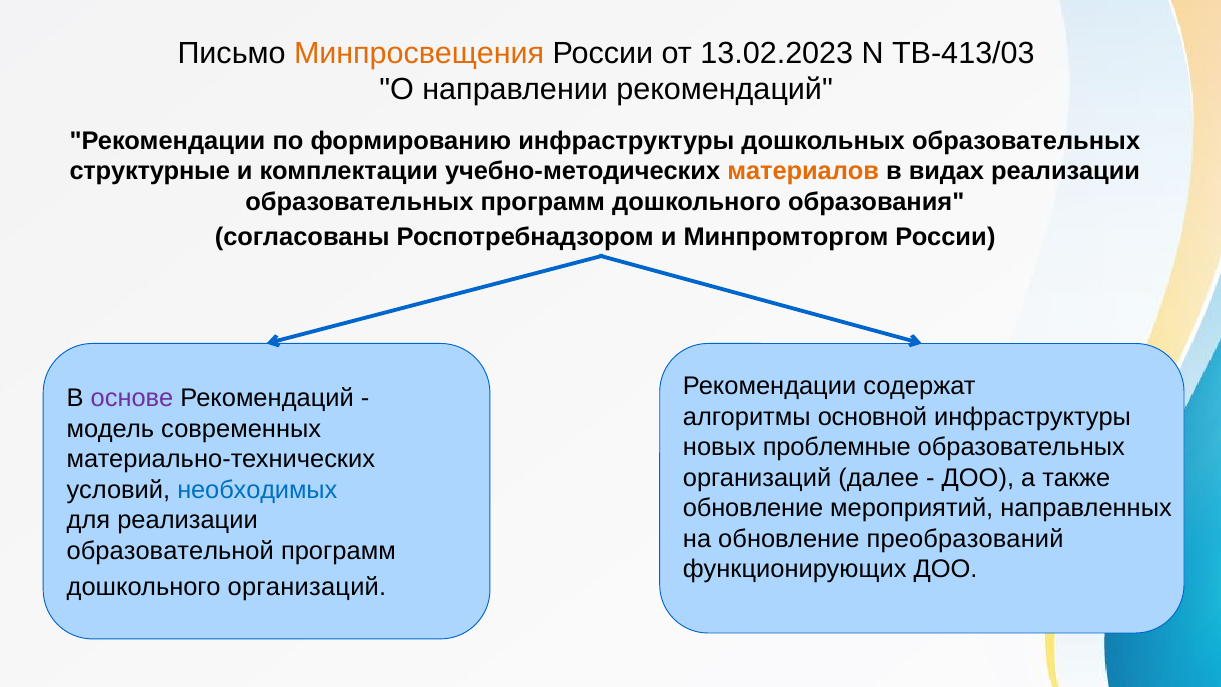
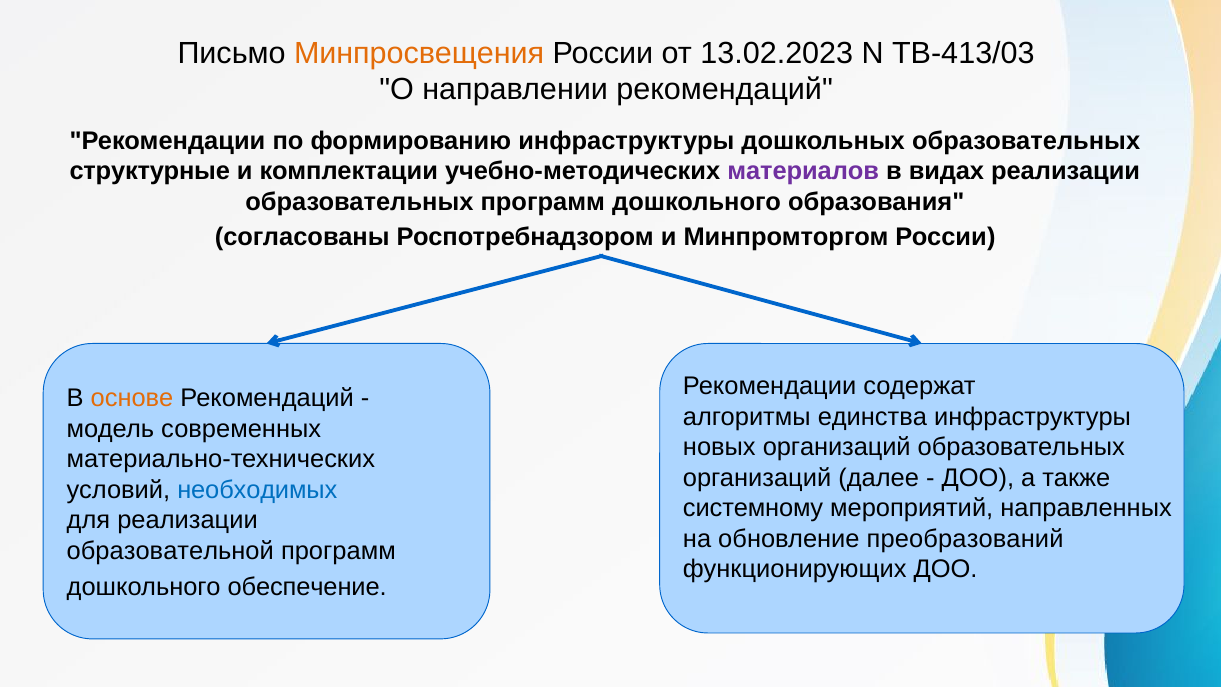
материалов colour: orange -> purple
основе colour: purple -> orange
основной: основной -> единства
новых проблемные: проблемные -> организаций
обновление at (753, 508): обновление -> системному
дошкольного организаций: организаций -> обеспечение
